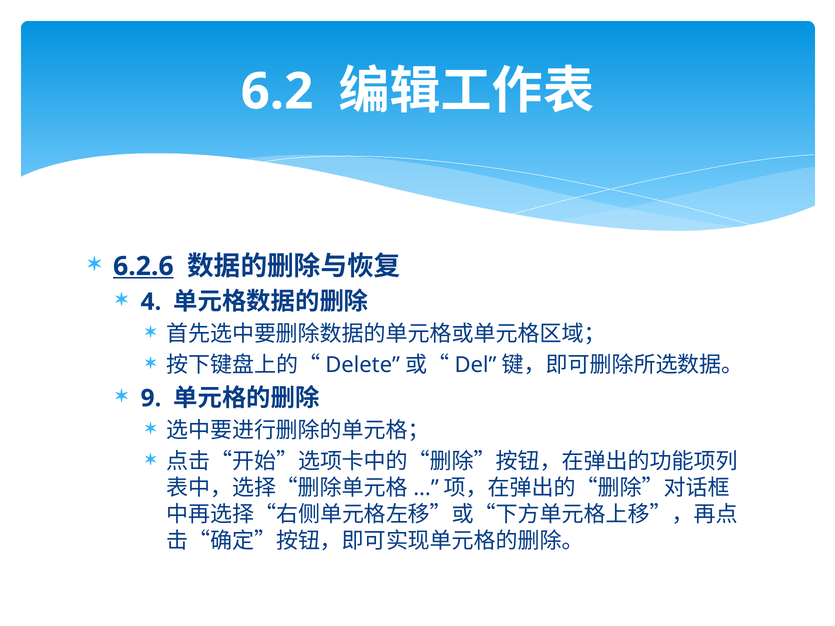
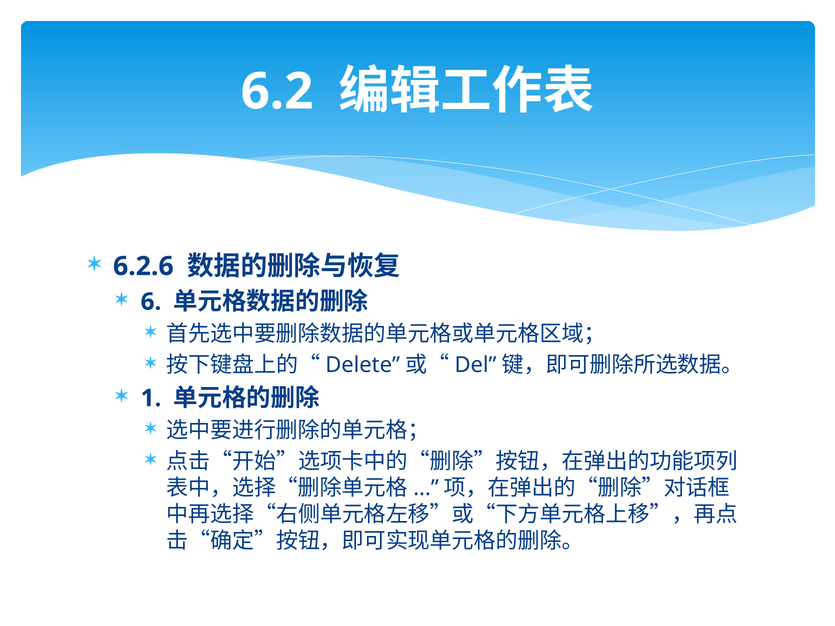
6.2.6 underline: present -> none
4: 4 -> 6
9: 9 -> 1
